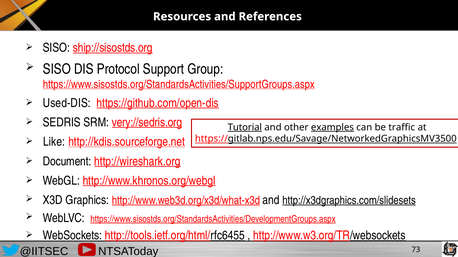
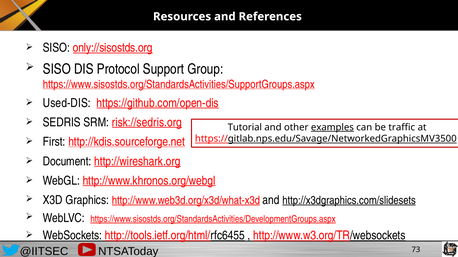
ship://sisostds.org: ship://sisostds.org -> only://sisostds.org
very://sedris.org: very://sedris.org -> risk://sedris.org
Tutorial underline: present -> none
Like: Like -> First
